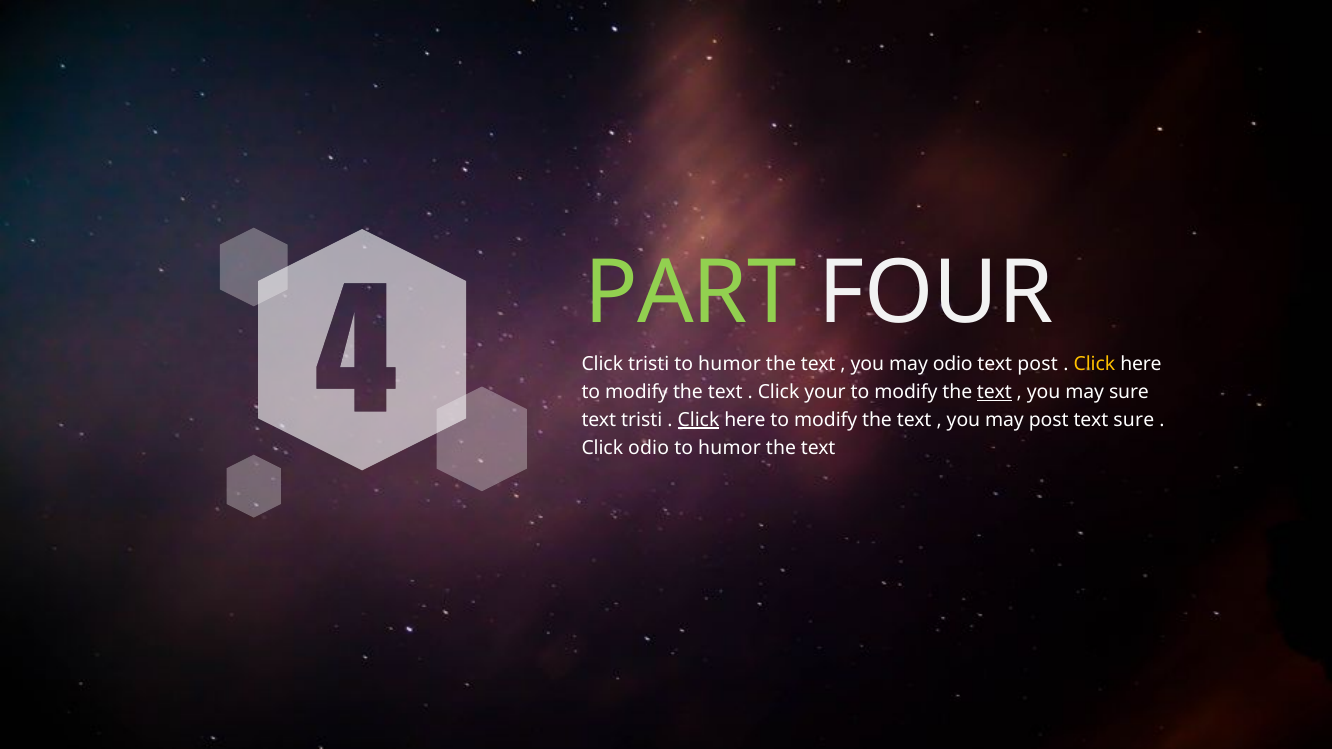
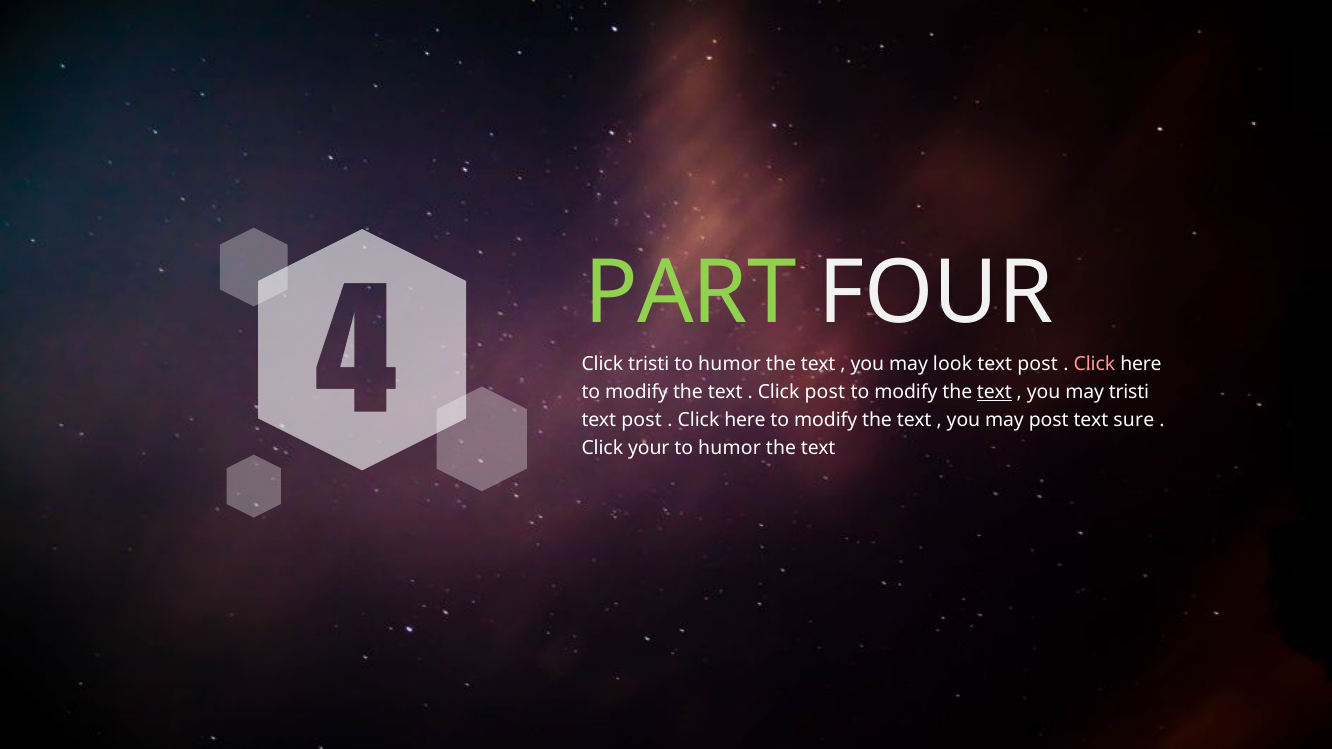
may odio: odio -> look
Click at (1094, 364) colour: yellow -> pink
Click your: your -> post
may sure: sure -> tristi
tristi at (642, 420): tristi -> post
Click at (698, 420) underline: present -> none
Click odio: odio -> your
